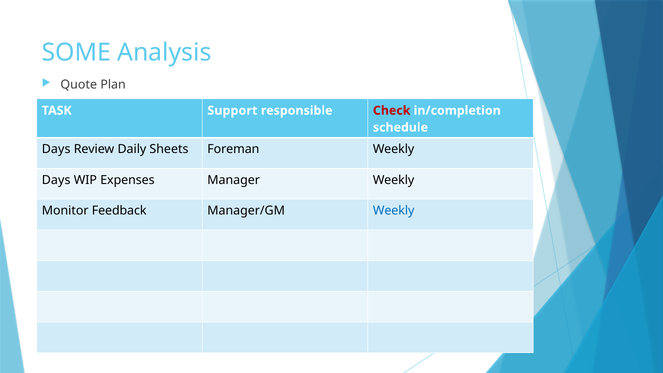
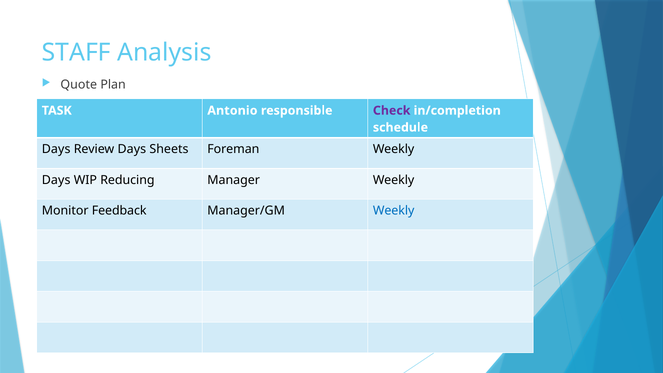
SOME: SOME -> STAFF
Support: Support -> Antonio
Check colour: red -> purple
Review Daily: Daily -> Days
Expenses: Expenses -> Reducing
